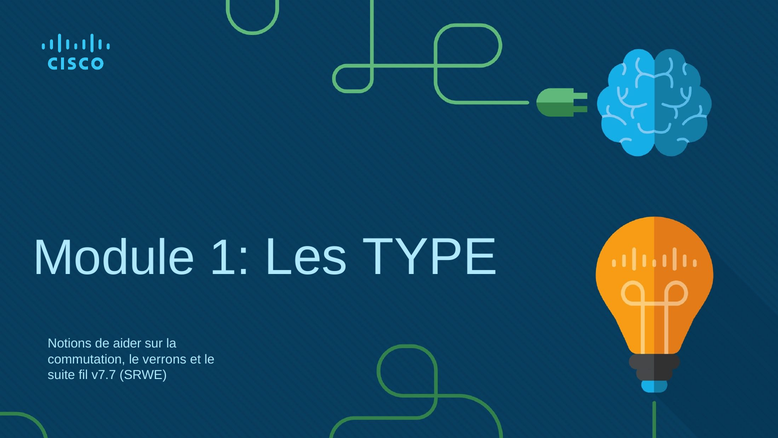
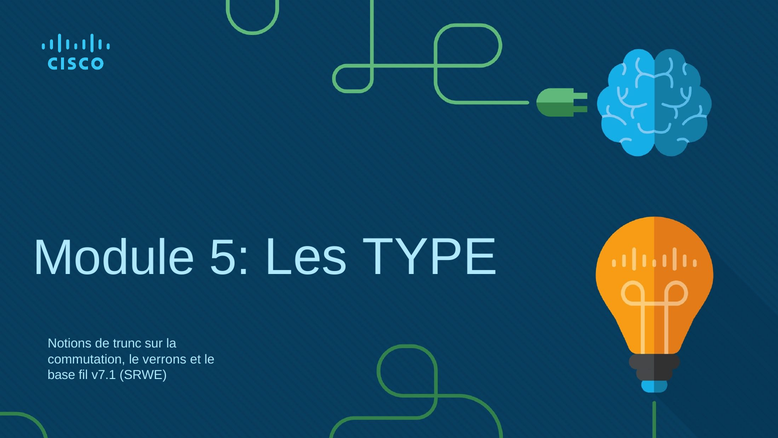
1: 1 -> 5
aider: aider -> trunc
suite: suite -> base
v7.7: v7.7 -> v7.1
